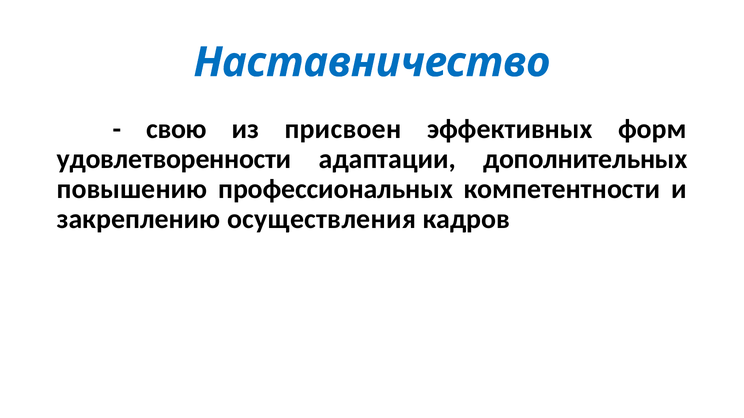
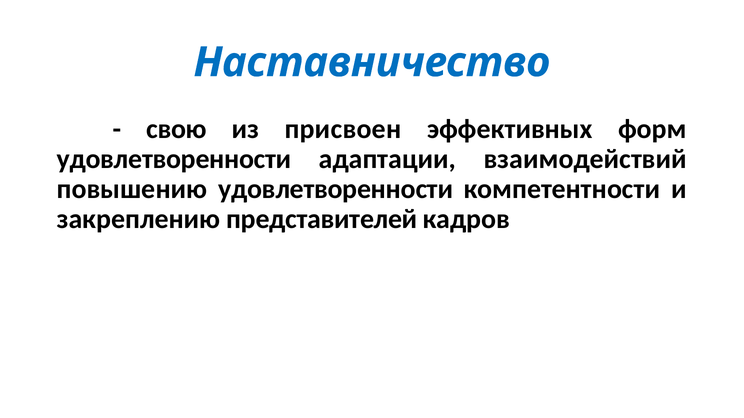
дополнительных: дополнительных -> взаимодействий
повышению профессиональных: профессиональных -> удовлетворенности
осуществления: осуществления -> представителей
